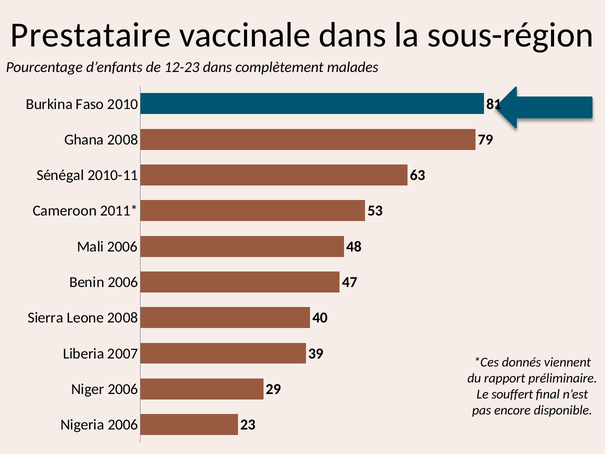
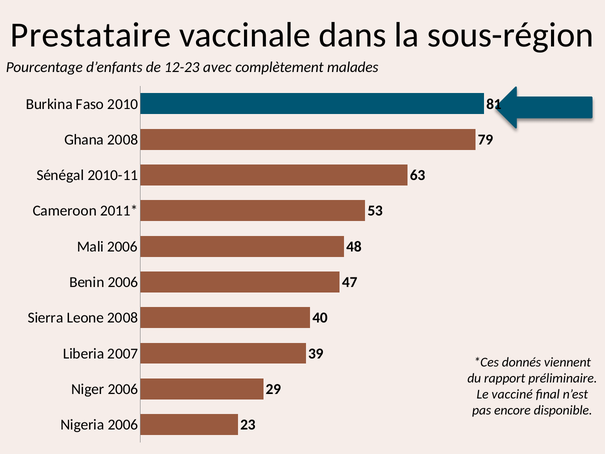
12-23 dans: dans -> avec
souffert: souffert -> vacciné
